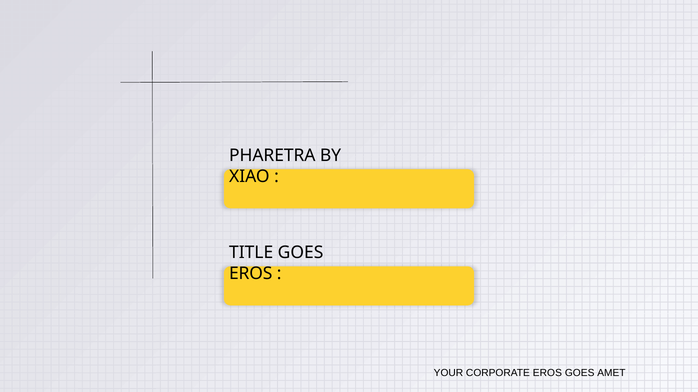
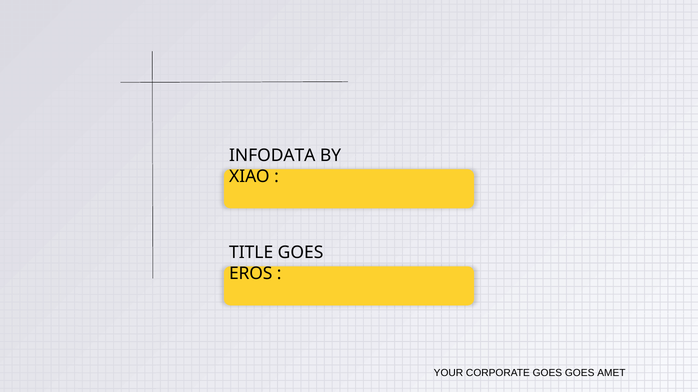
PHARETRA: PHARETRA -> INFODATA
CORPORATE EROS: EROS -> GOES
